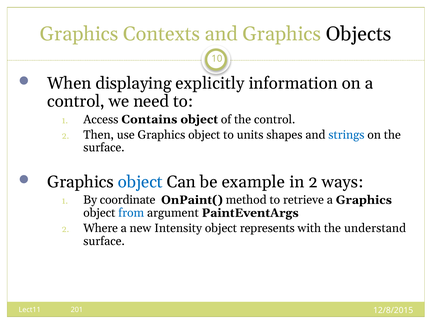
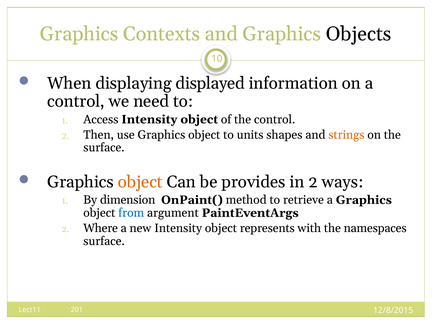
explicitly: explicitly -> displayed
Access Contains: Contains -> Intensity
strings colour: blue -> orange
object at (140, 182) colour: blue -> orange
example: example -> provides
coordinate: coordinate -> dimension
understand: understand -> namespaces
